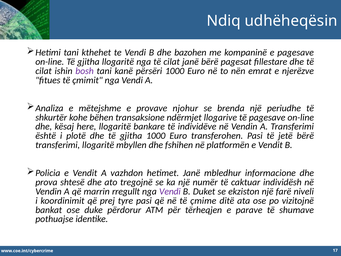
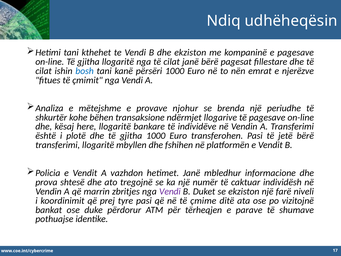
dhe bazohen: bazohen -> ekziston
bosh colour: purple -> blue
rregullt: rregullt -> zbritjes
